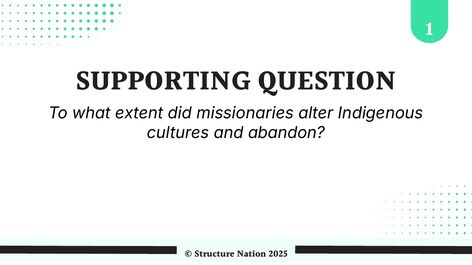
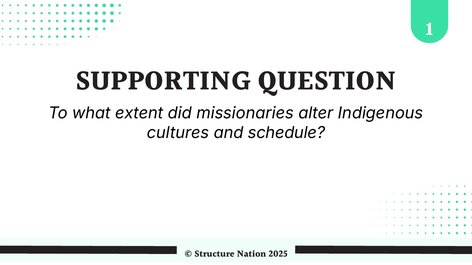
abandon: abandon -> schedule
